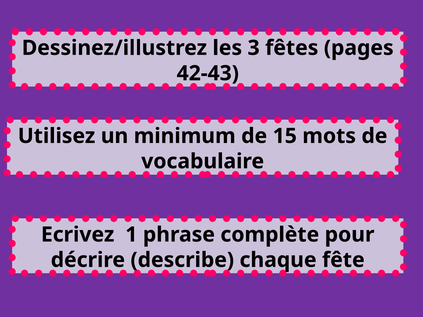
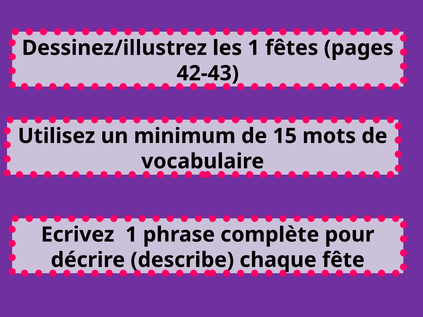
les 3: 3 -> 1
